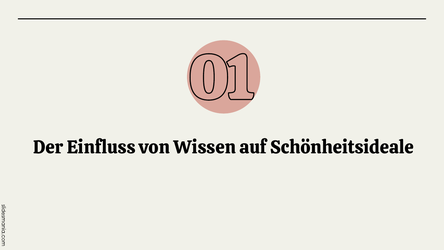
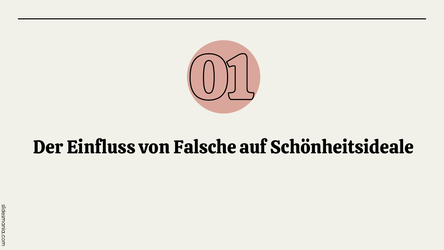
Wissen: Wissen -> Falsche
